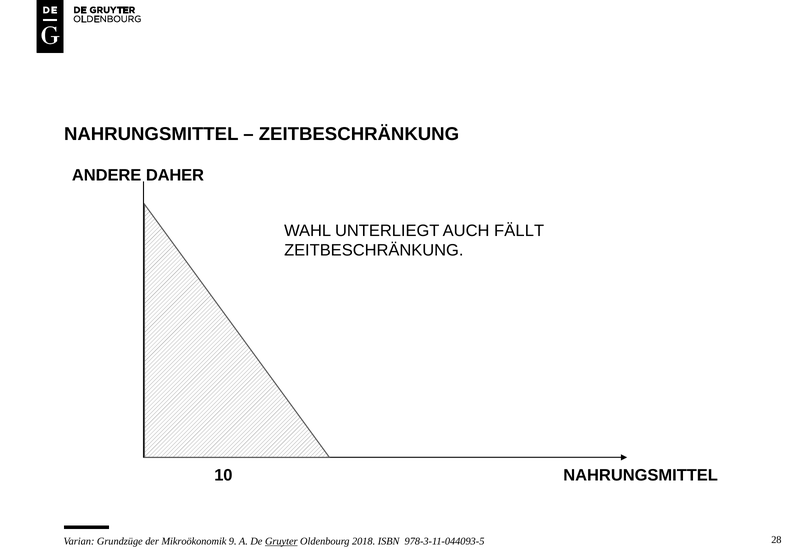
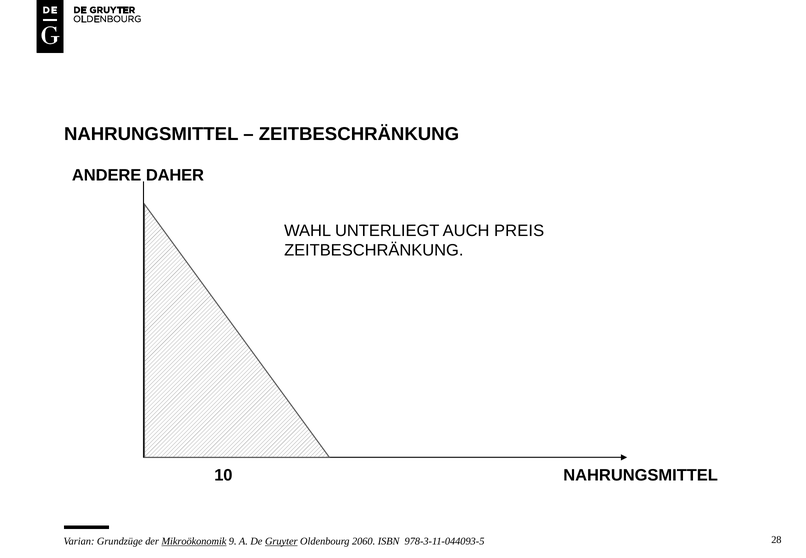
FÄLLT: FÄLLT -> PREIS
Mikroökonomik underline: none -> present
2018: 2018 -> 2060
